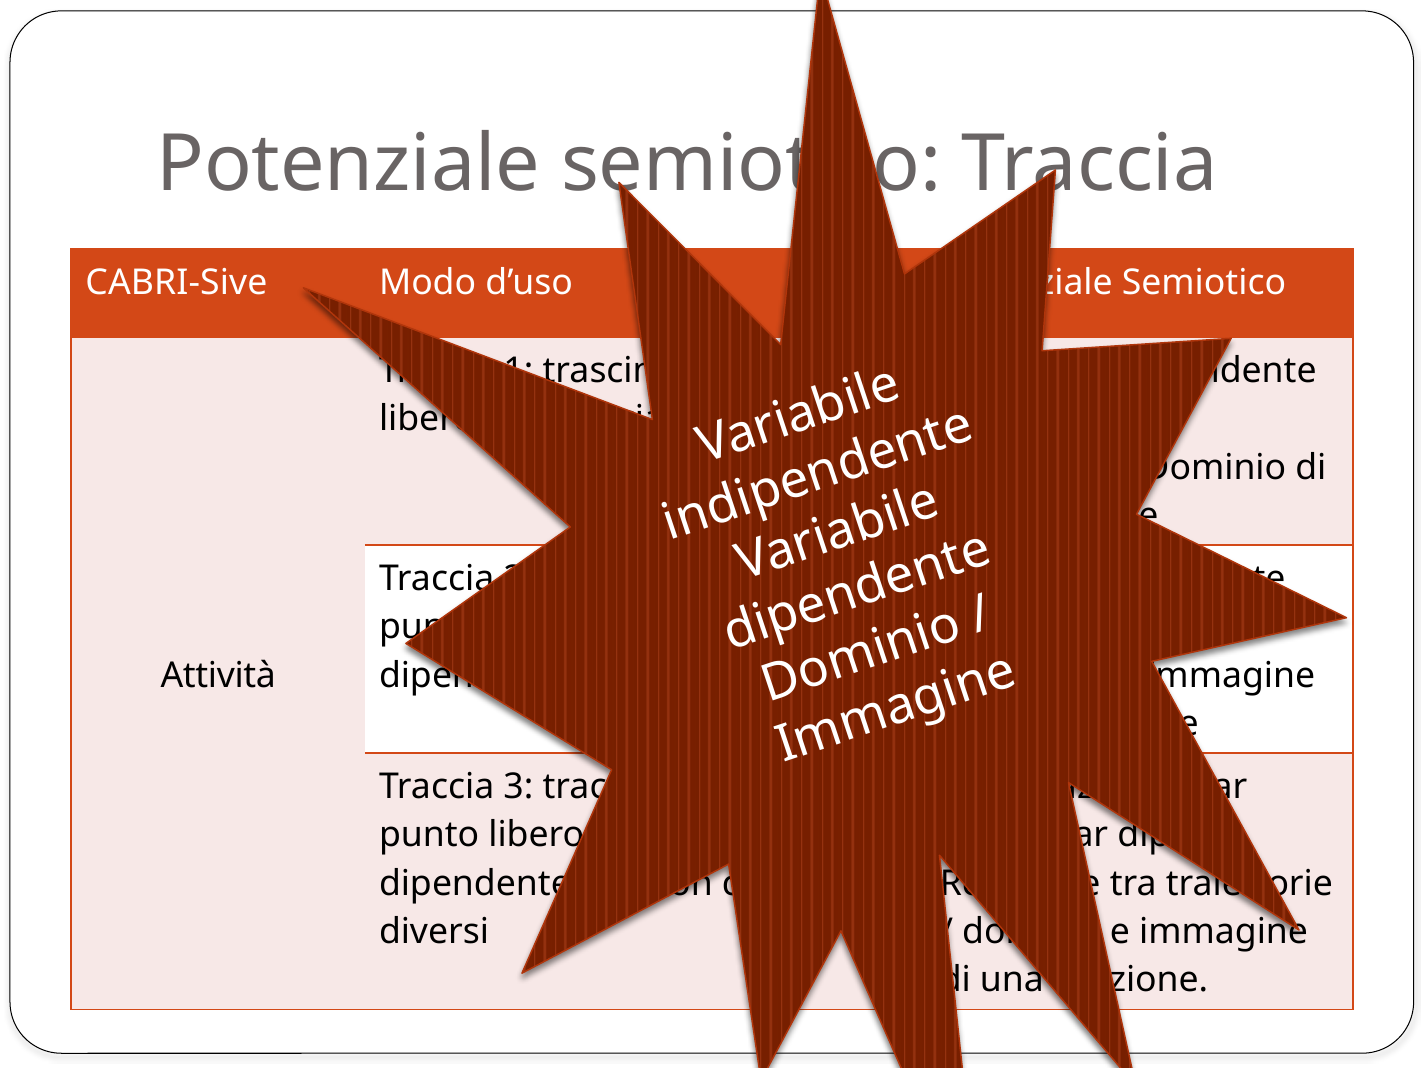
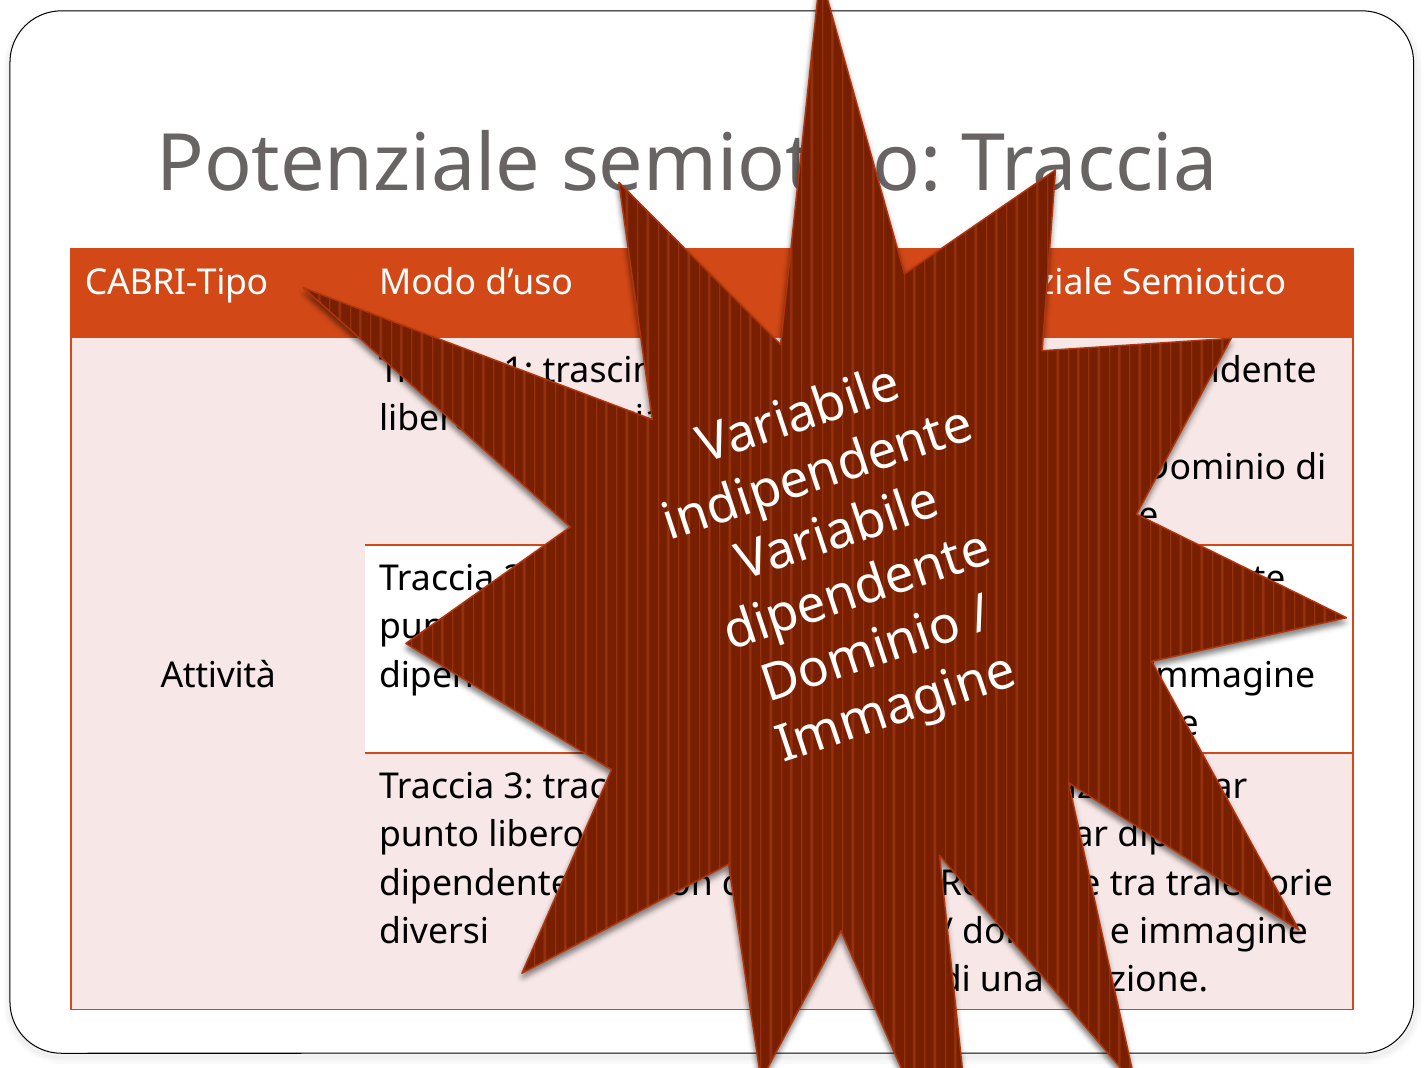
CABRI-Sive: CABRI-Sive -> CABRI-Tipo
